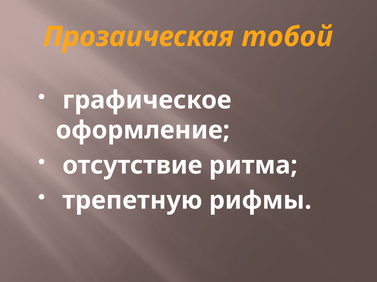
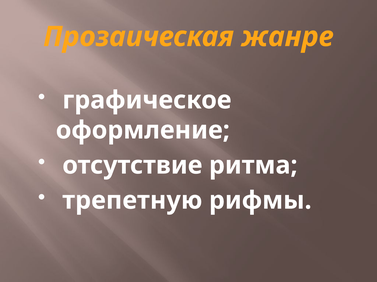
тобой: тобой -> жанре
